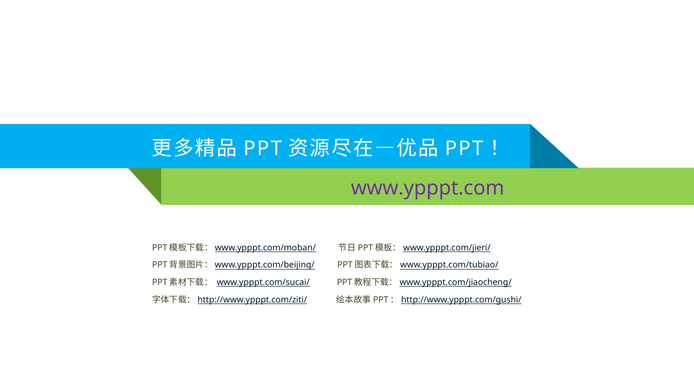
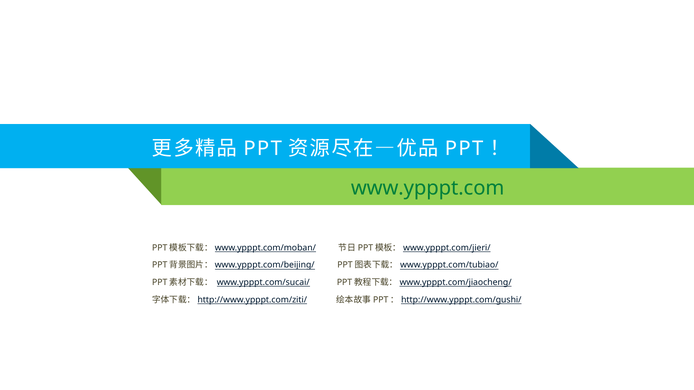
www.ypppt.com colour: purple -> green
